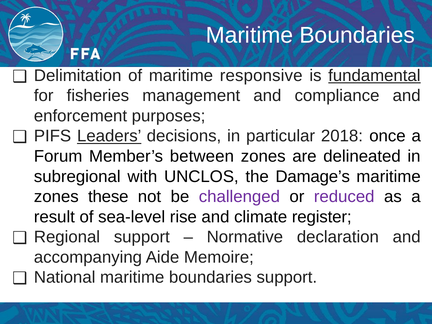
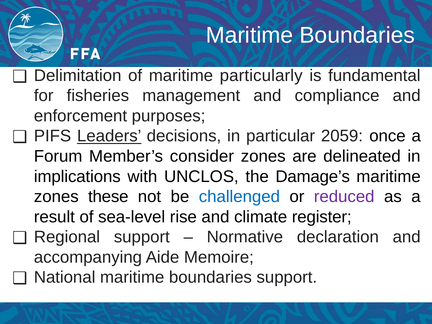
responsive: responsive -> particularly
fundamental underline: present -> none
2018: 2018 -> 2059
between: between -> consider
subregional: subregional -> implications
challenged colour: purple -> blue
